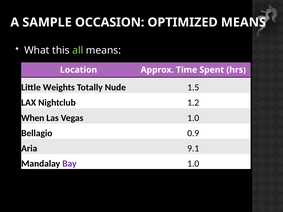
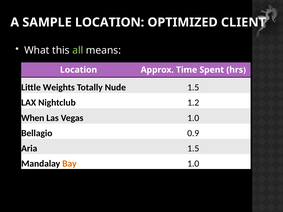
SAMPLE OCCASION: OCCASION -> LOCATION
OPTIMIZED MEANS: MEANS -> CLIENT
Aria 9.1: 9.1 -> 1.5
Bay colour: purple -> orange
